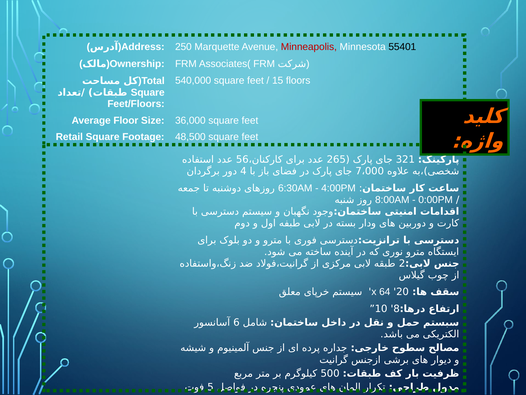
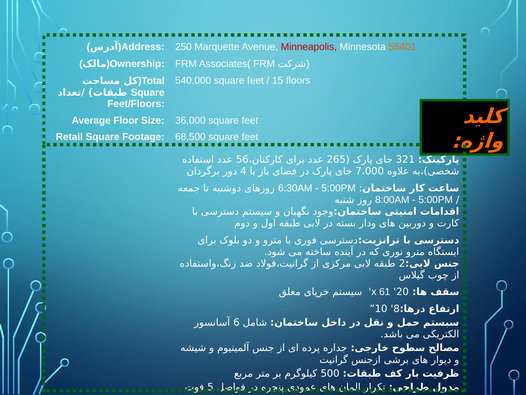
55401 colour: black -> orange
48,500: 48,500 -> 68,500
4:00PM at (339, 188): 4:00PM -> 5:00PM
0:00PM at (436, 199): 0:00PM -> 5:00PM
64: 64 -> 61
